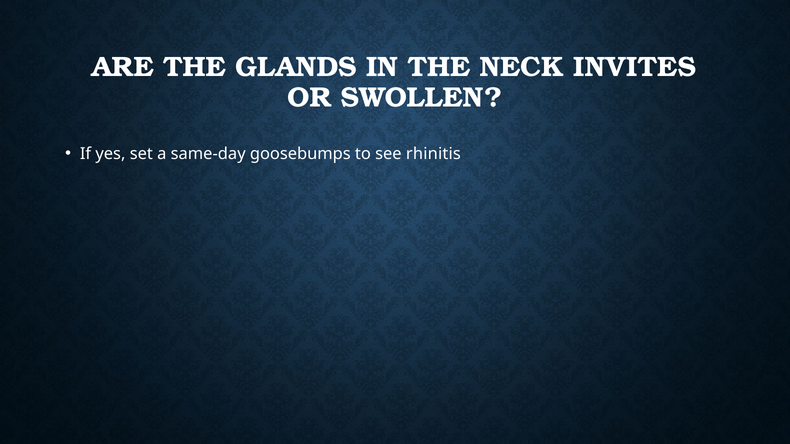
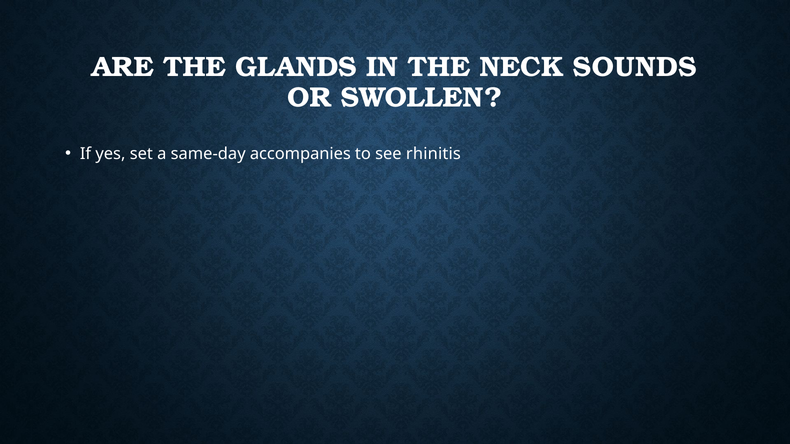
INVITES: INVITES -> SOUNDS
goosebumps: goosebumps -> accompanies
